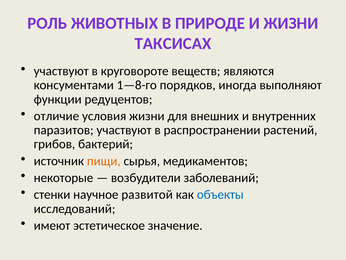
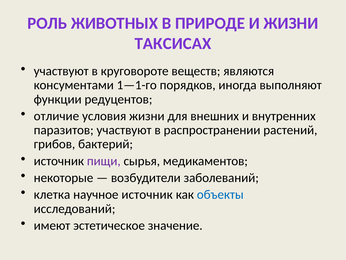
1—8-го: 1—8-го -> 1—1-го
пищи colour: orange -> purple
стенки: стенки -> клетка
научное развитой: развитой -> источник
